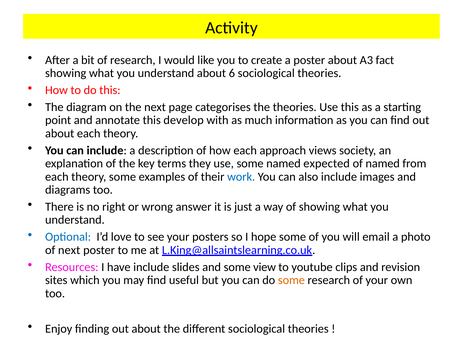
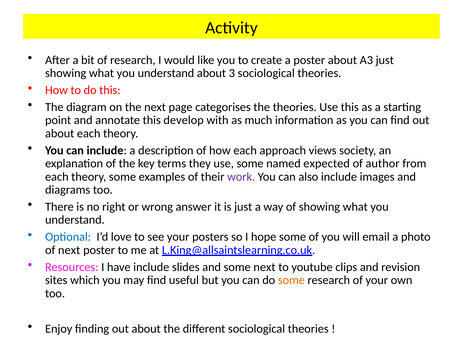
A3 fact: fact -> just
6: 6 -> 3
of named: named -> author
work colour: blue -> purple
some view: view -> next
